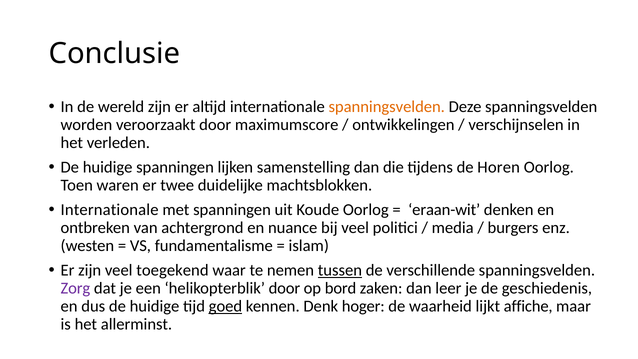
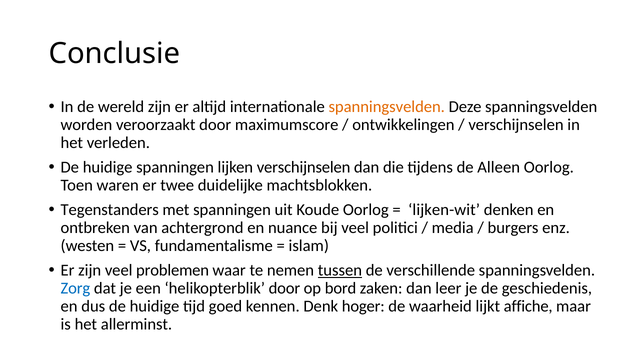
lijken samenstelling: samenstelling -> verschijnselen
Horen: Horen -> Alleen
Internationale at (110, 210): Internationale -> Tegenstanders
eraan-wit: eraan-wit -> lijken-wit
toegekend: toegekend -> problemen
Zorg colour: purple -> blue
goed underline: present -> none
